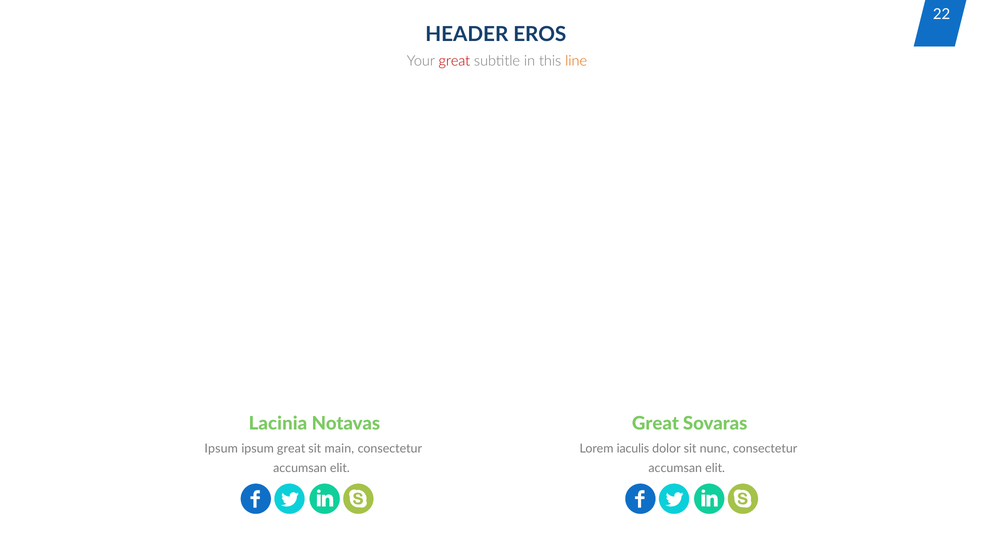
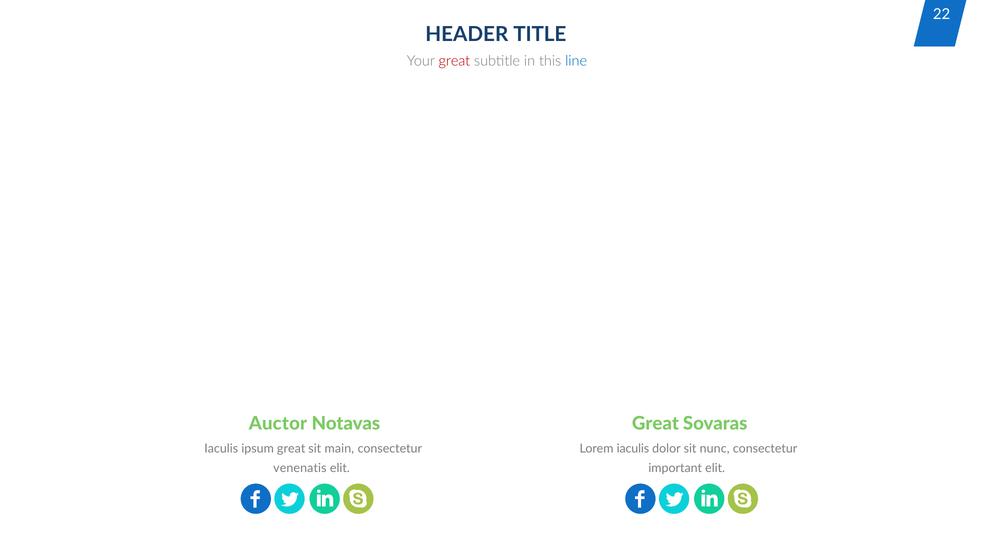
EROS: EROS -> TITLE
line colour: orange -> blue
Lacinia: Lacinia -> Auctor
Ipsum at (221, 449): Ipsum -> Iaculis
accumsan at (300, 468): accumsan -> venenatis
accumsan at (675, 468): accumsan -> important
